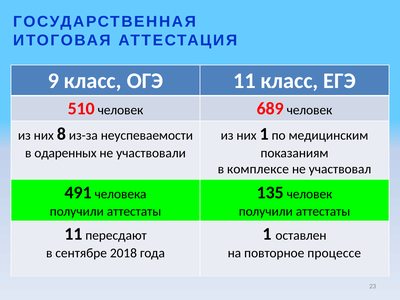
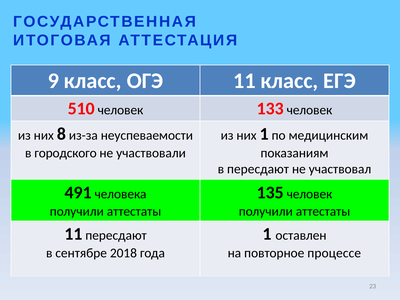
689: 689 -> 133
одаренных: одаренных -> городского
в комплексе: комплексе -> пересдают
